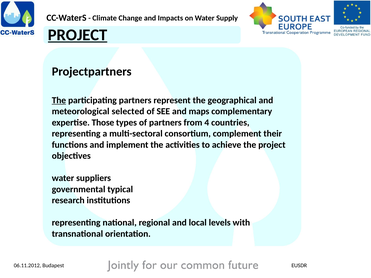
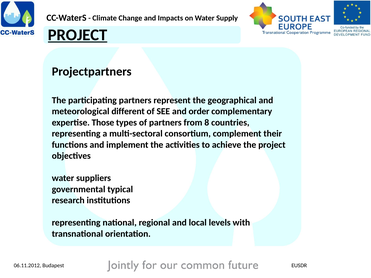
The at (59, 100) underline: present -> none
selected: selected -> different
maps: maps -> order
4: 4 -> 8
